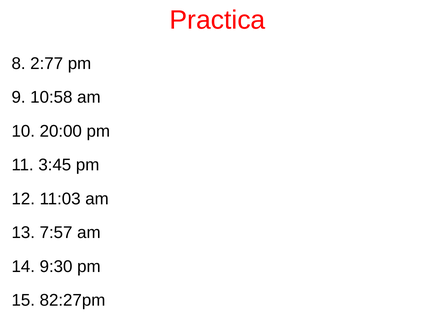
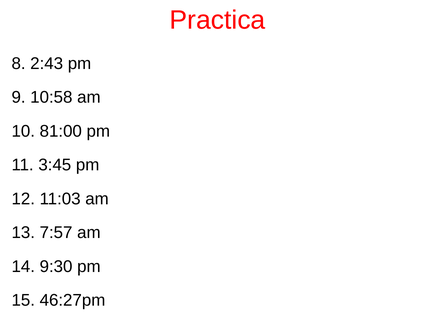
2:77: 2:77 -> 2:43
20:00: 20:00 -> 81:00
82:27pm: 82:27pm -> 46:27pm
